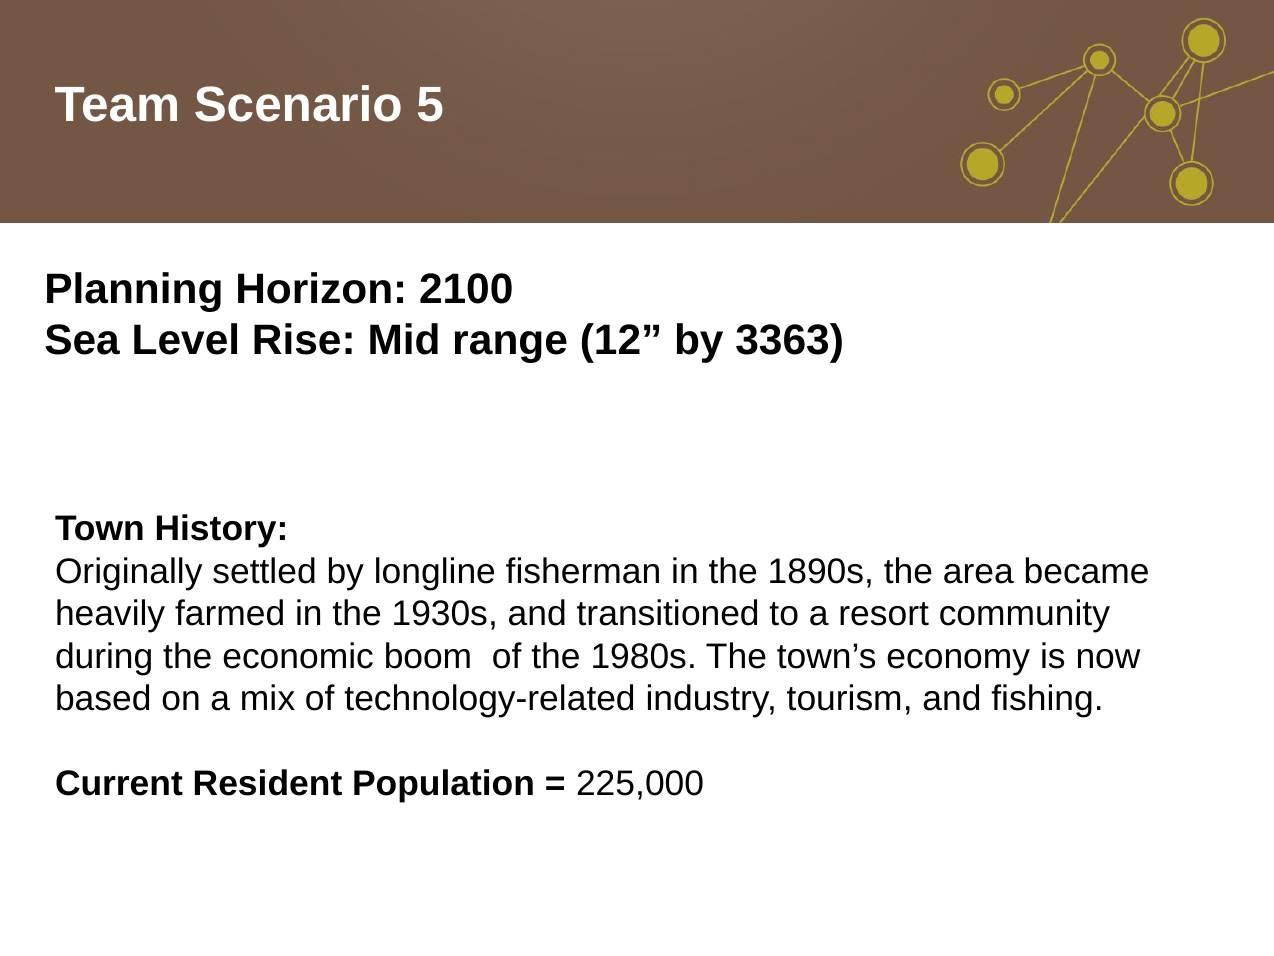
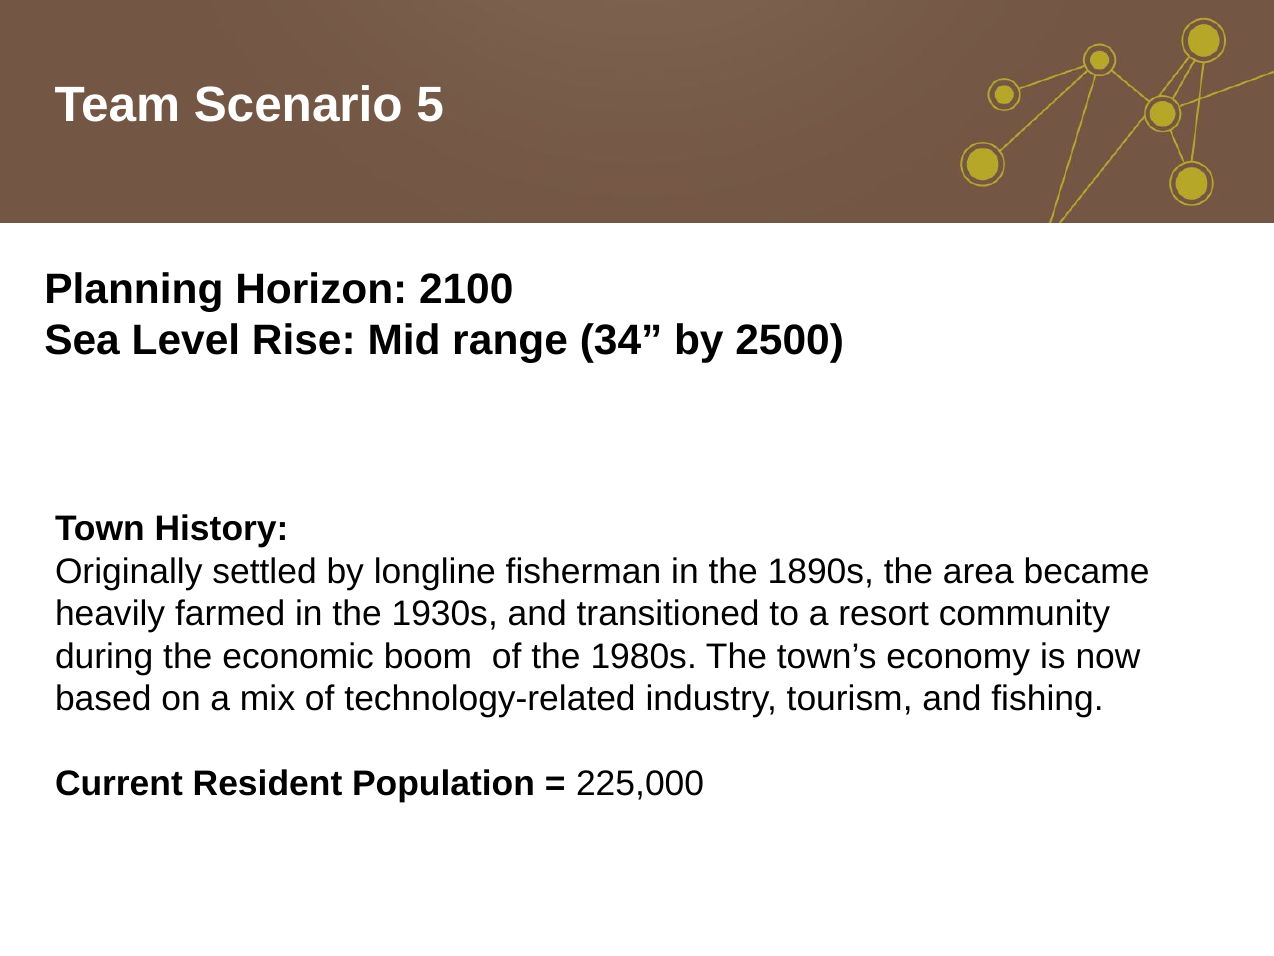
12: 12 -> 34
3363: 3363 -> 2500
